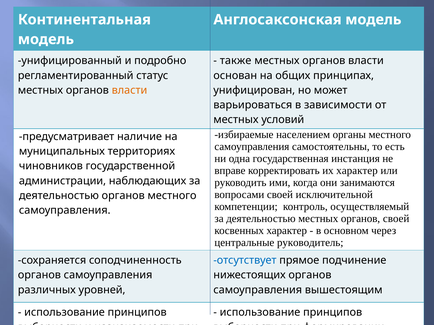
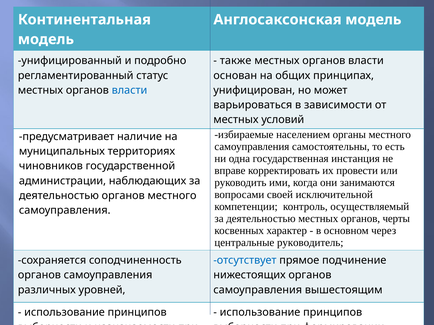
власти at (129, 90) colour: orange -> blue
их характер: характер -> провести
органов своей: своей -> черты
